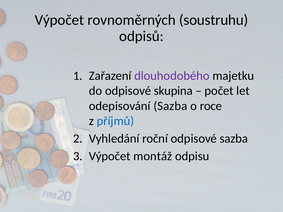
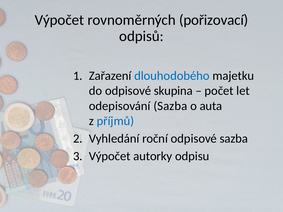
soustruhu: soustruhu -> pořizovací
dlouhodobého colour: purple -> blue
roce: roce -> auta
montáž: montáž -> autorky
